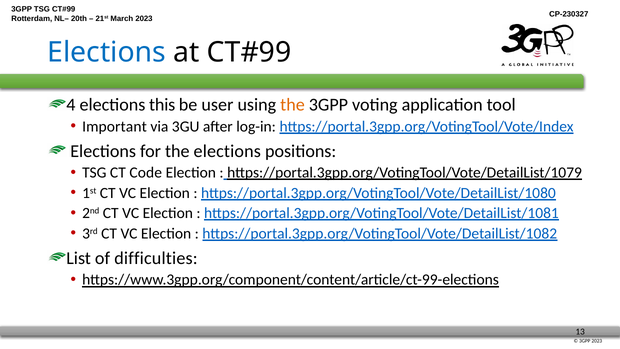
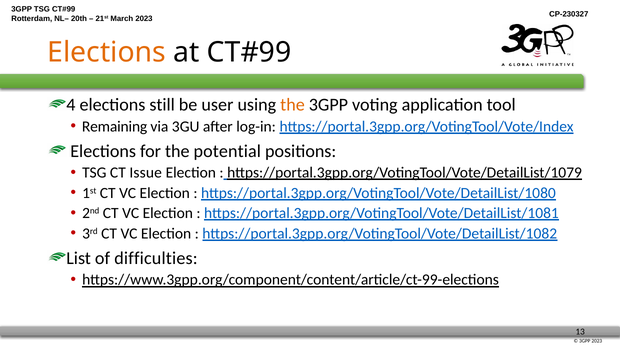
Elections at (107, 52) colour: blue -> orange
this: this -> still
Important: Important -> Remaining
the elections: elections -> potential
Code: Code -> Issue
